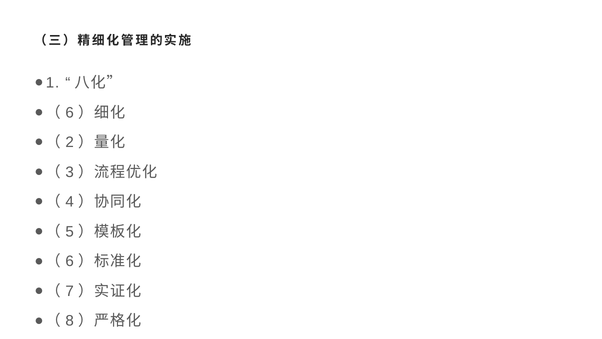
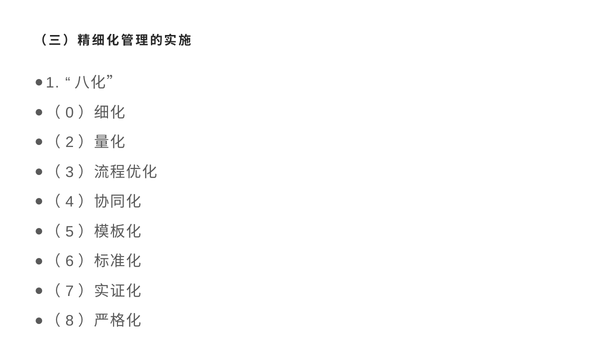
6 at (70, 112): 6 -> 0
